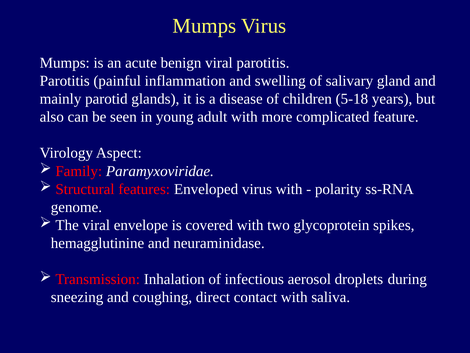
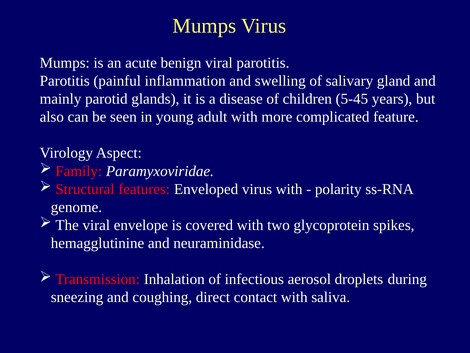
5-18: 5-18 -> 5-45
